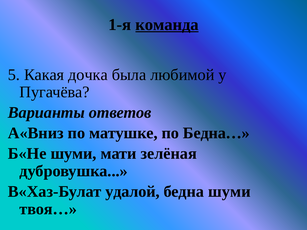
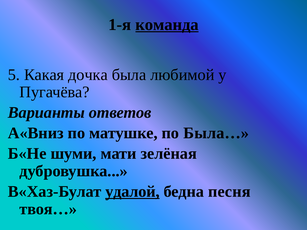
Бедна…: Бедна… -> Была…
удалой underline: none -> present
бедна шуми: шуми -> песня
